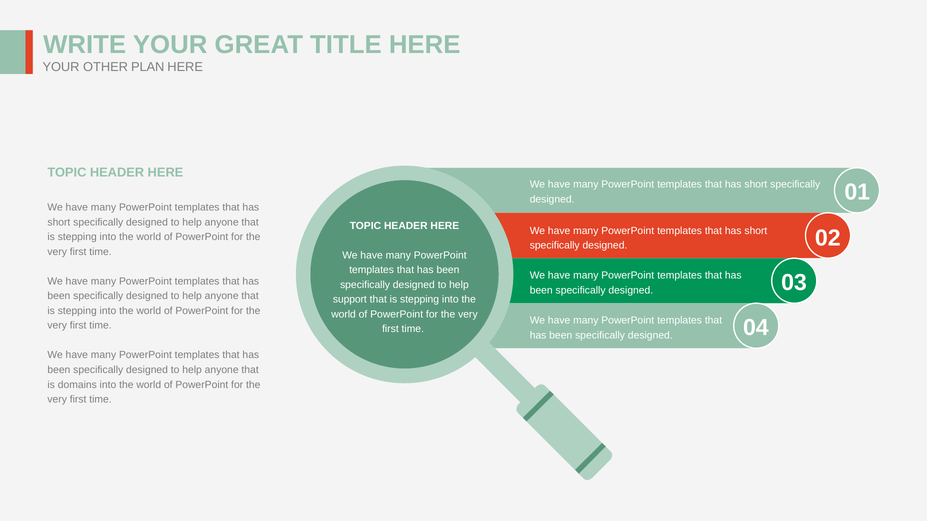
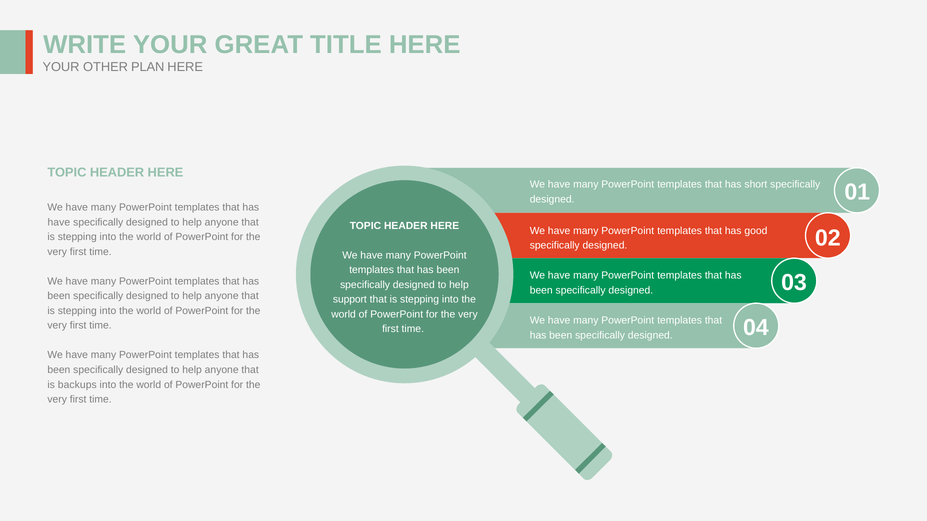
short at (59, 222): short -> have
short at (756, 231): short -> good
domains: domains -> backups
